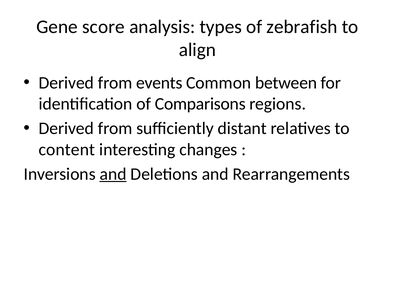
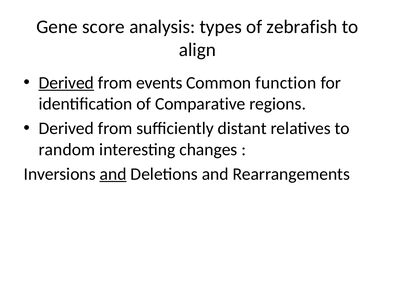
Derived at (66, 83) underline: none -> present
between: between -> function
Comparisons: Comparisons -> Comparative
content: content -> random
